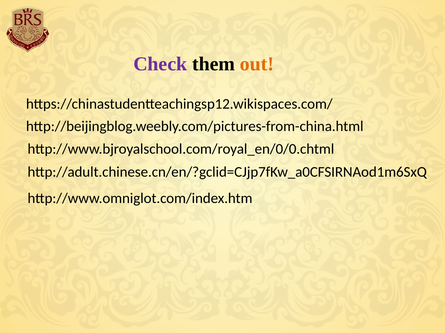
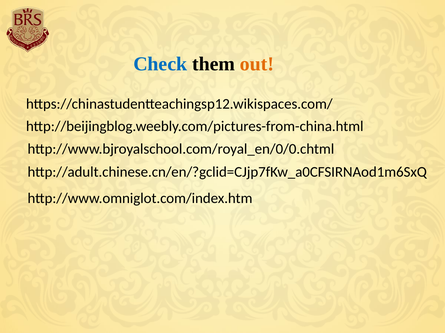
Check colour: purple -> blue
